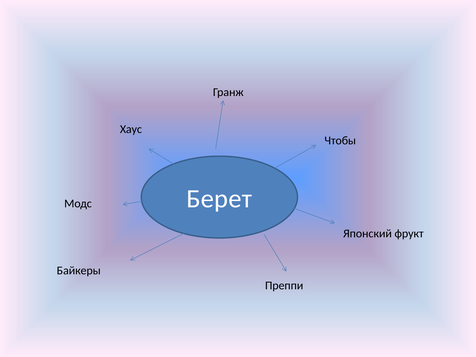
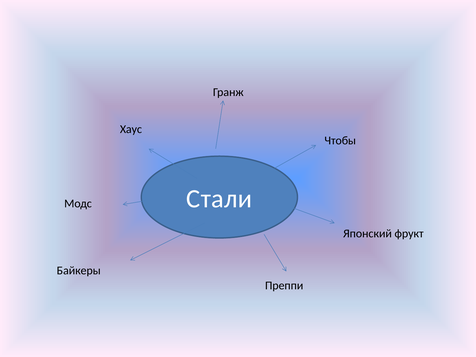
Берет: Берет -> Стали
